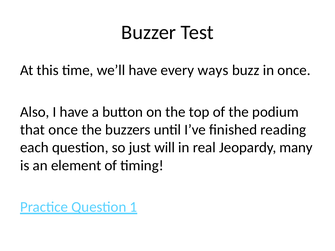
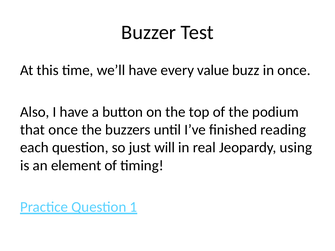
ways: ways -> value
many: many -> using
